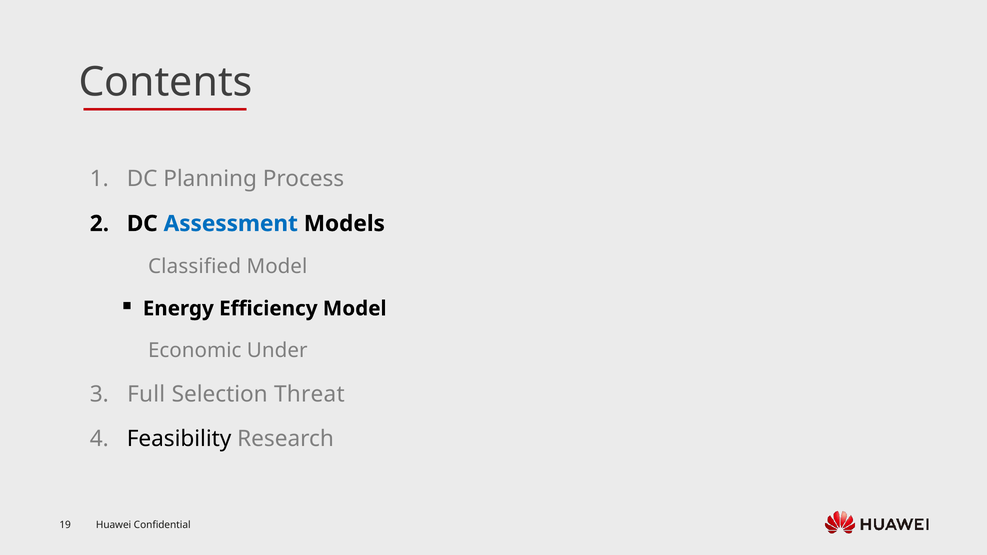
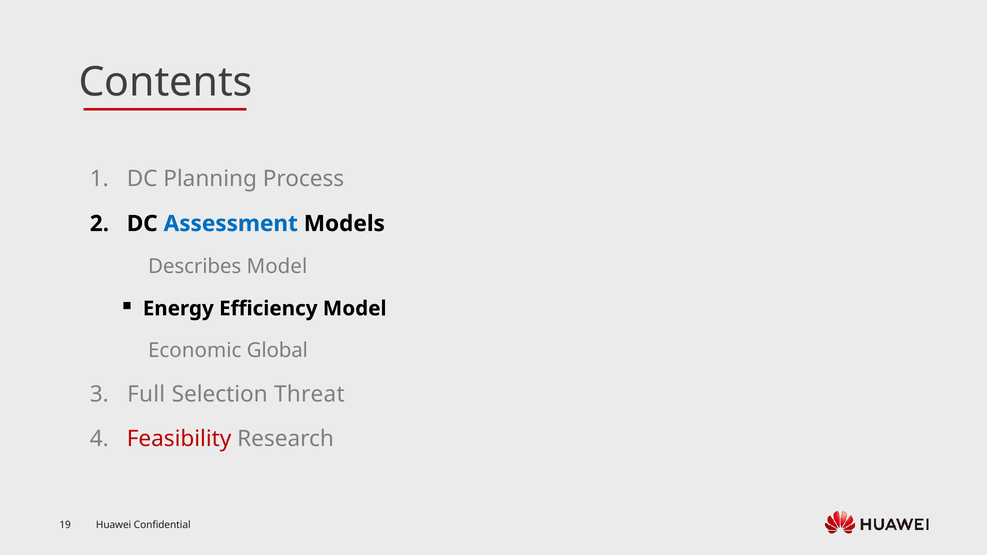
Classified: Classified -> Describes
Under: Under -> Global
Feasibility colour: black -> red
